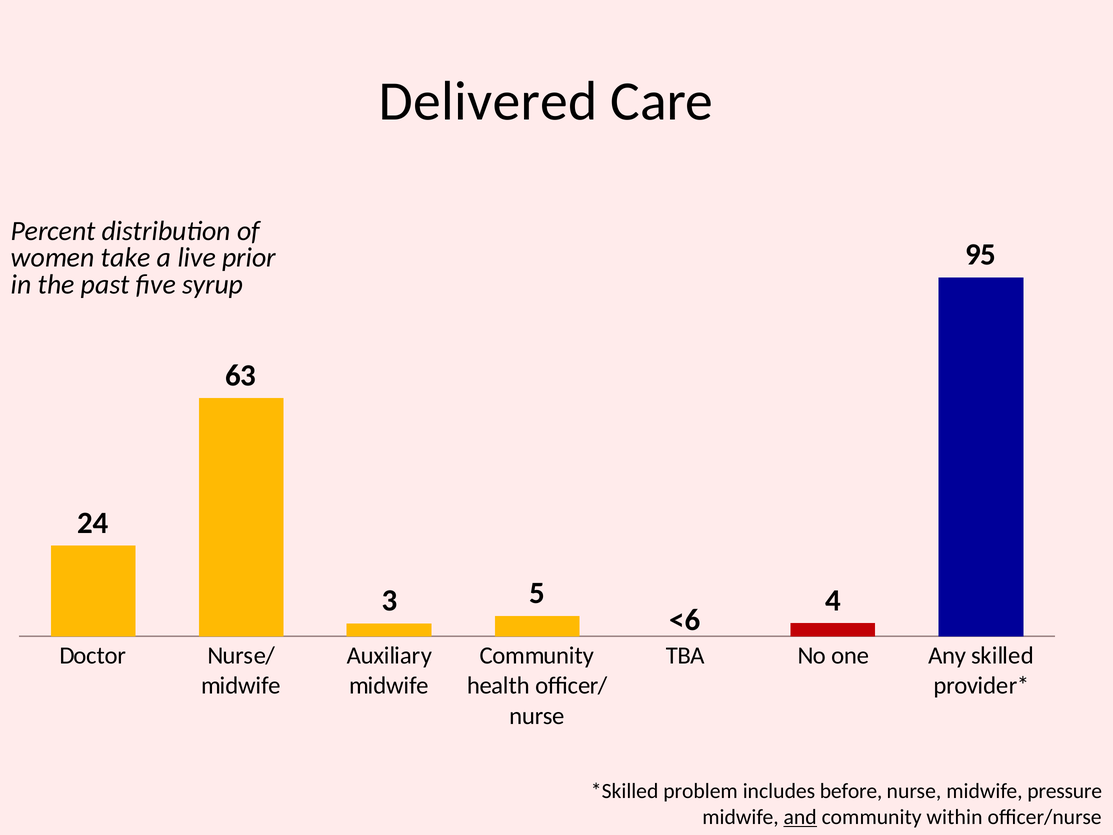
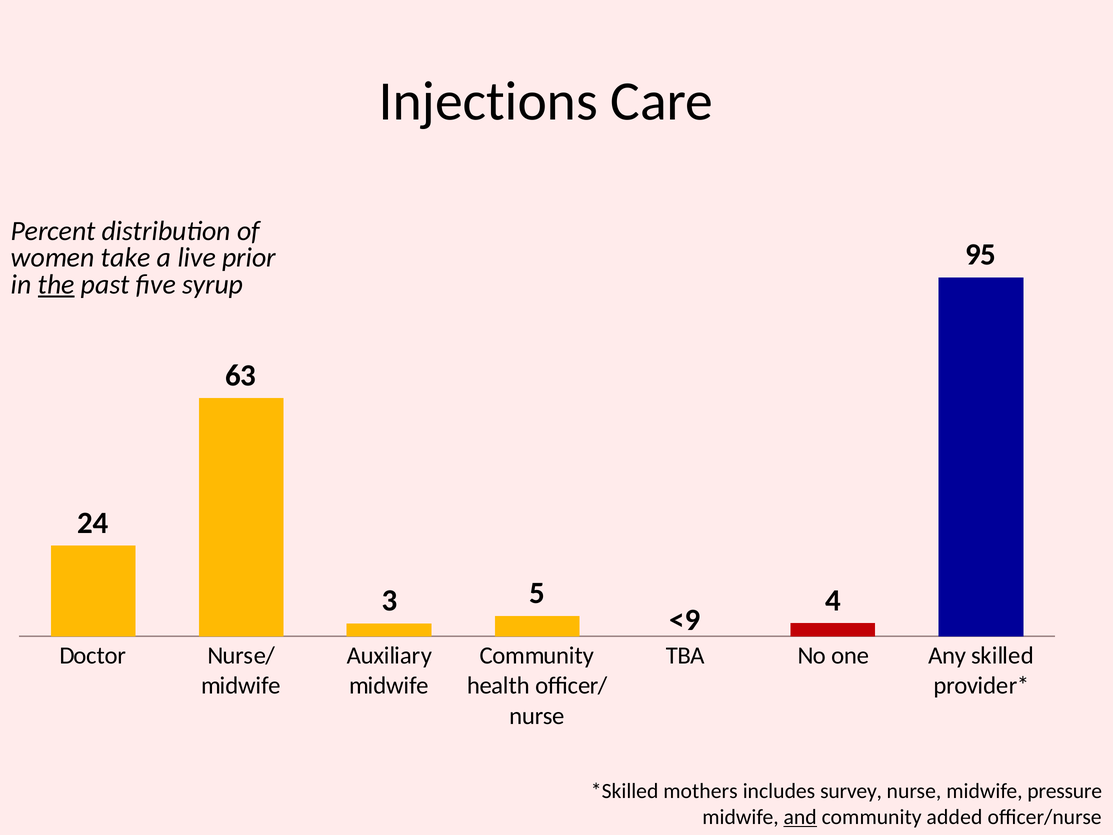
Delivered: Delivered -> Injections
the underline: none -> present
<6: <6 -> <9
problem: problem -> mothers
before: before -> survey
within: within -> added
